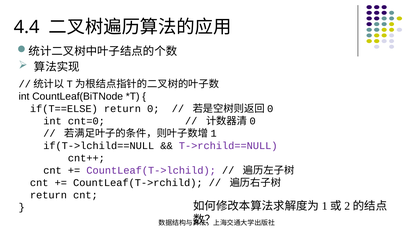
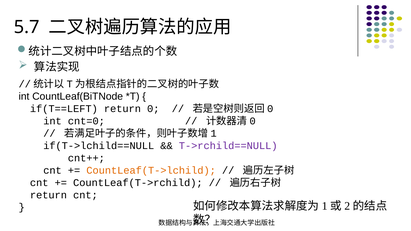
4.4: 4.4 -> 5.7
if(T==ELSE: if(T==ELSE -> if(T==LEFT
CountLeaf(T->lchild colour: purple -> orange
